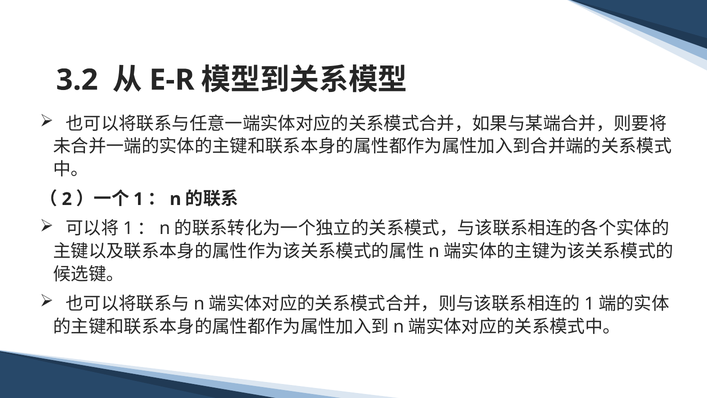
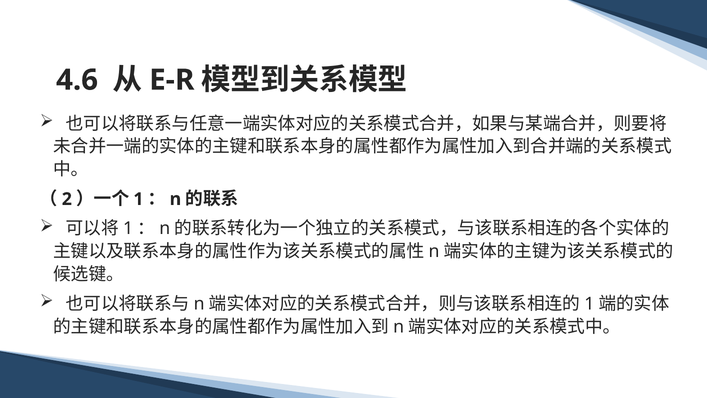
3.2: 3.2 -> 4.6
